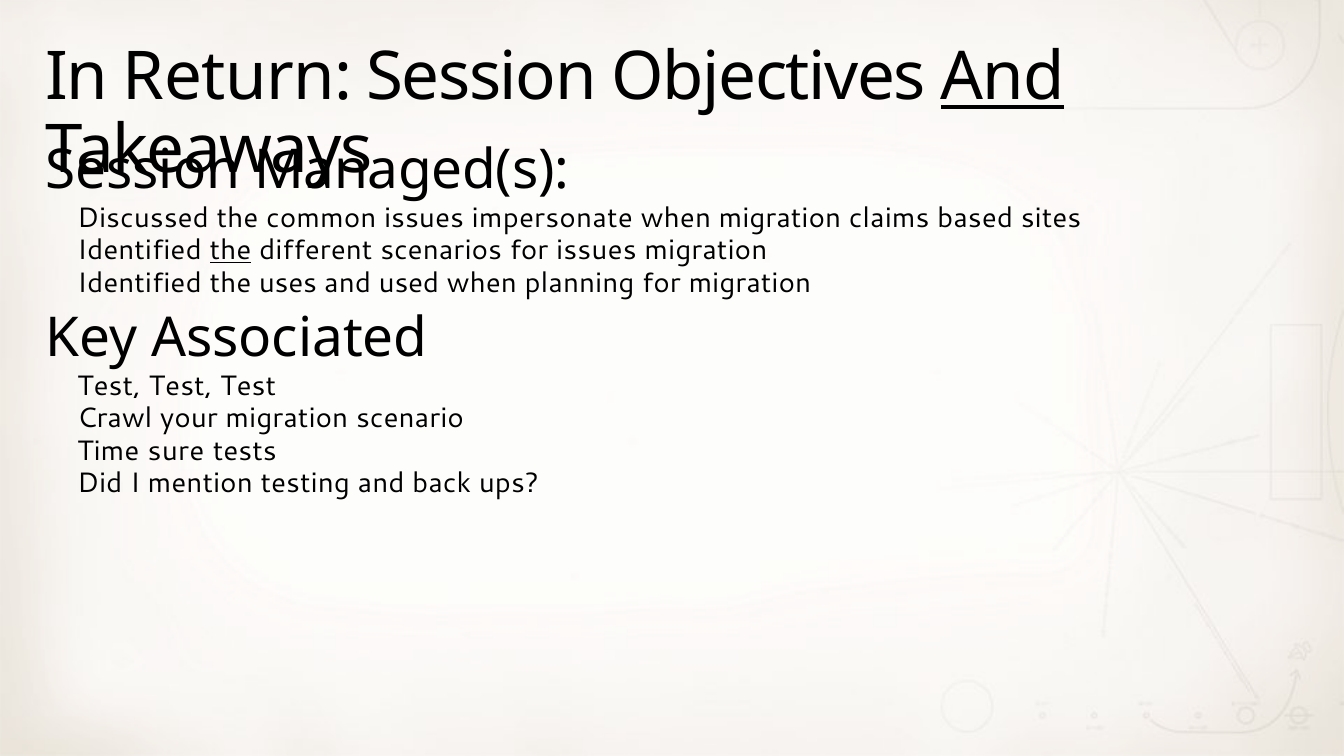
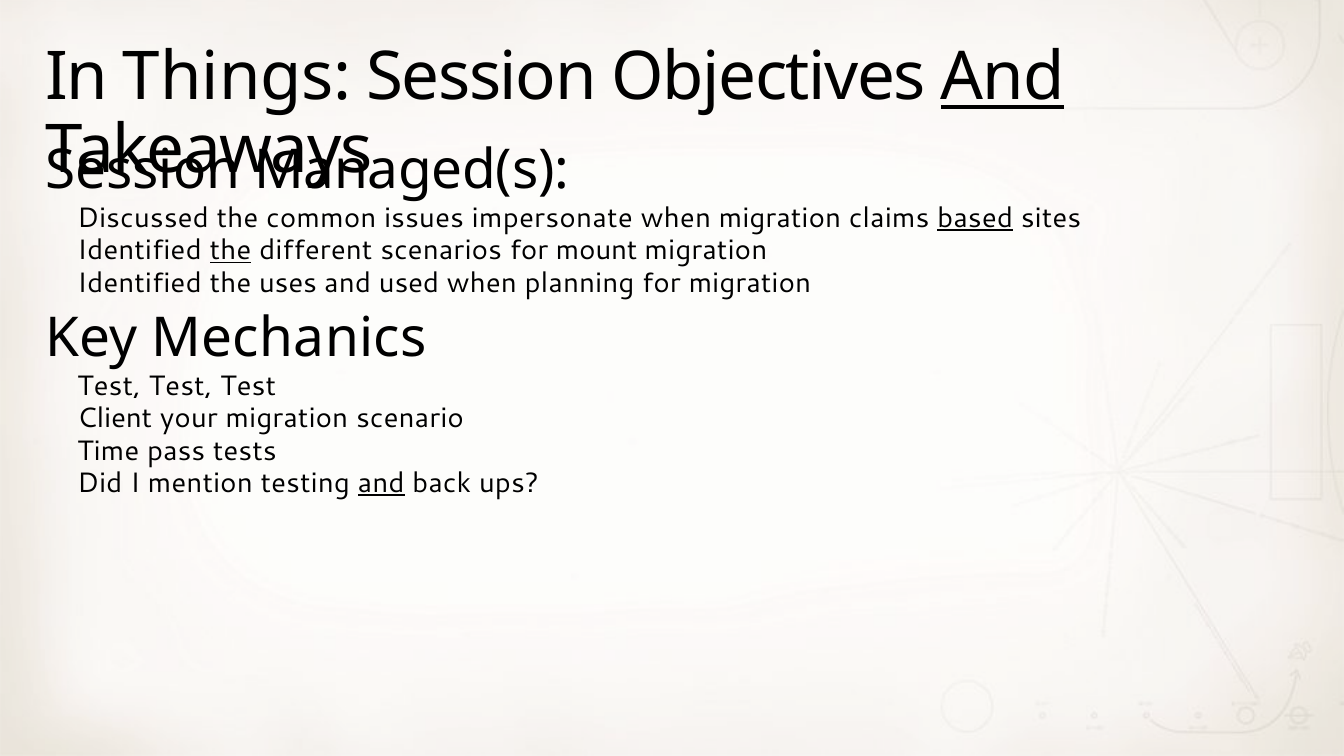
Return: Return -> Things
based underline: none -> present
for issues: issues -> mount
Associated: Associated -> Mechanics
Crawl: Crawl -> Client
sure: sure -> pass
and at (381, 483) underline: none -> present
